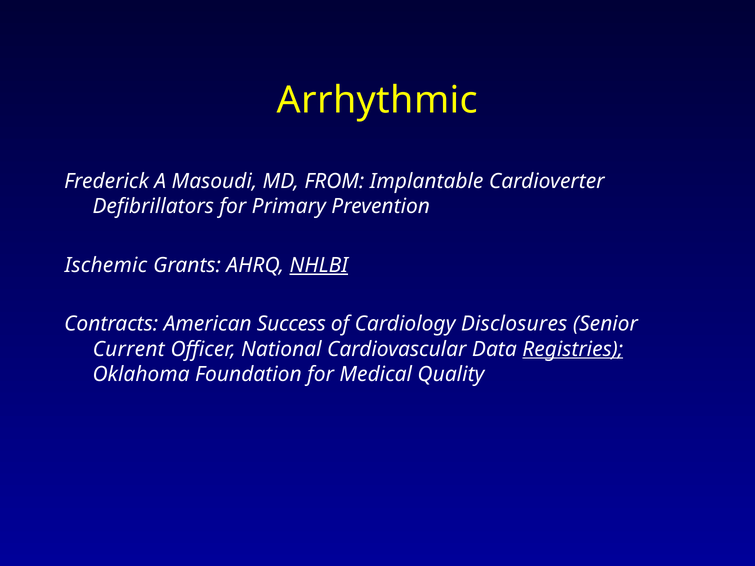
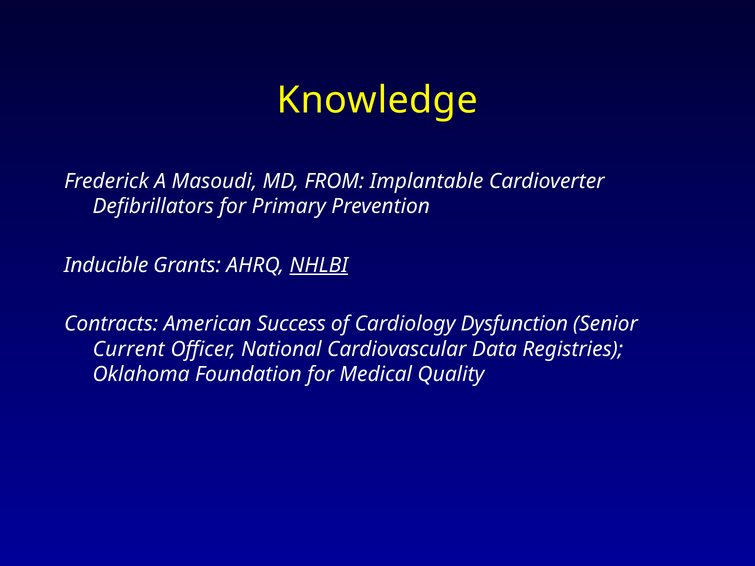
Arrhythmic: Arrhythmic -> Knowledge
Ischemic: Ischemic -> Inducible
Disclosures: Disclosures -> Dysfunction
Registries underline: present -> none
